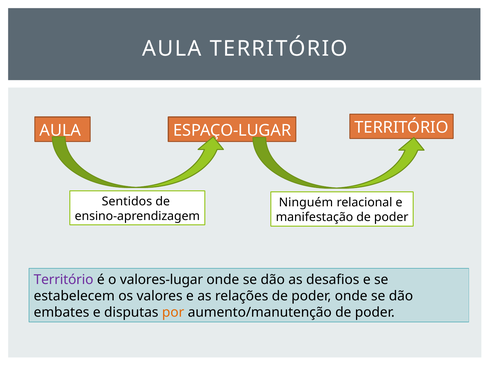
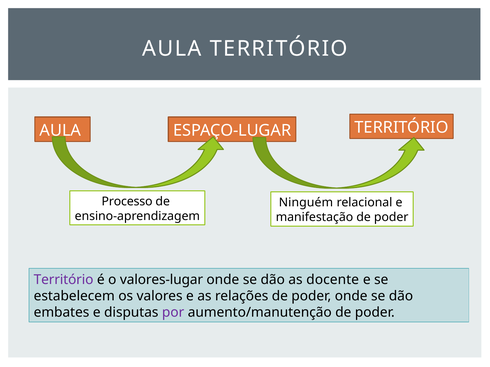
Sentidos: Sentidos -> Processo
desafios: desafios -> docente
por colour: orange -> purple
